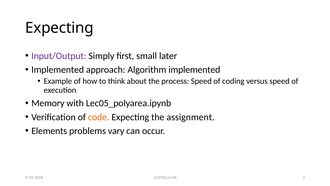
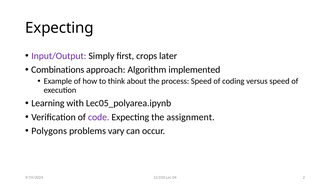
small: small -> crops
Implemented at (58, 70): Implemented -> Combinations
Memory: Memory -> Learning
code colour: orange -> purple
Elements: Elements -> Polygons
